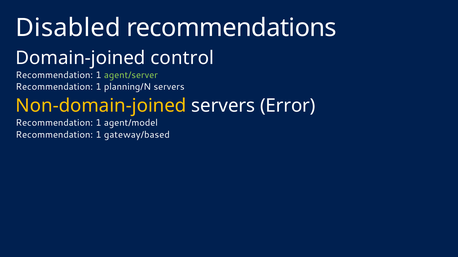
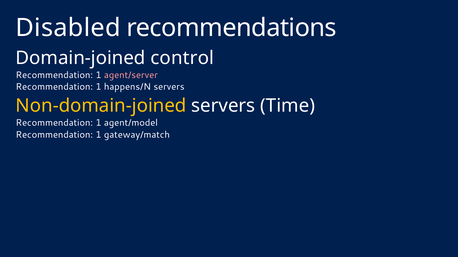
agent/server colour: light green -> pink
planning/N: planning/N -> happens/N
Error: Error -> Time
gateway/based: gateway/based -> gateway/match
